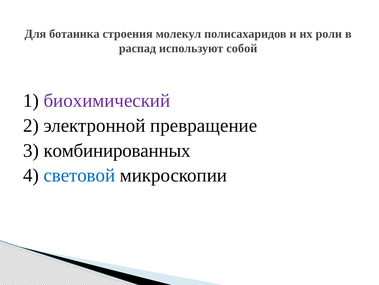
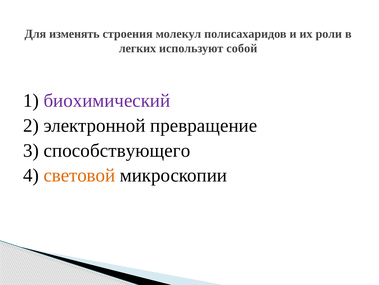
ботаника: ботаника -> изменять
распад: распад -> легких
комбинированных: комбинированных -> способствующего
световой colour: blue -> orange
